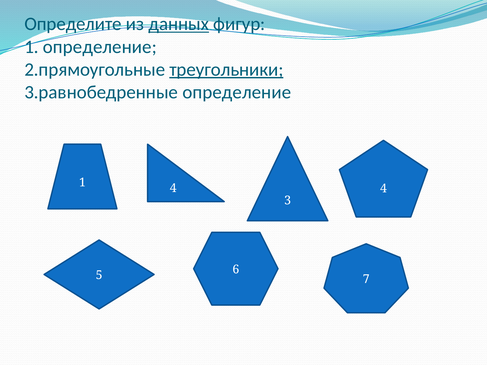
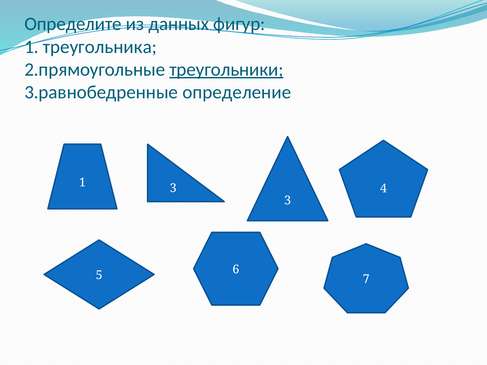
данных underline: present -> none
1 определение: определение -> треугольника
1 4: 4 -> 3
